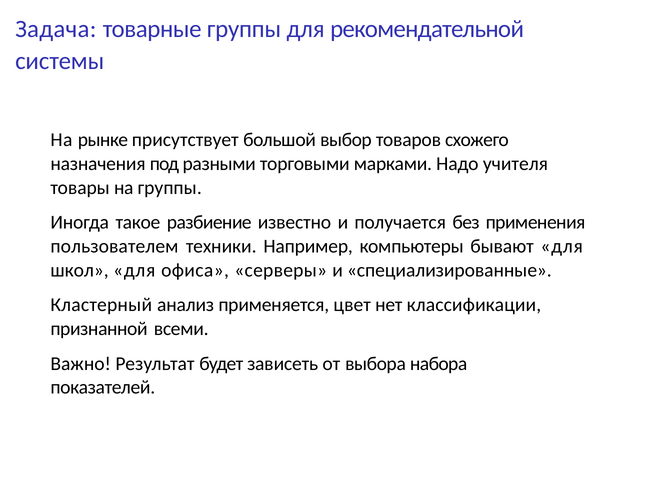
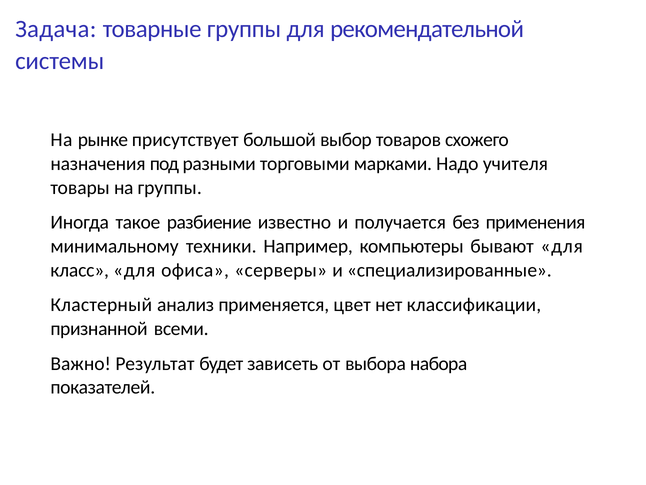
пользователем: пользователем -> минимальному
школ: школ -> класс
